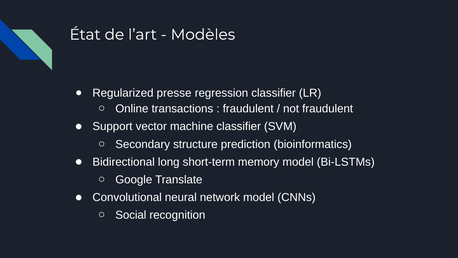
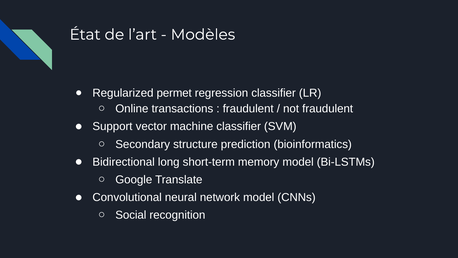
presse: presse -> permet
